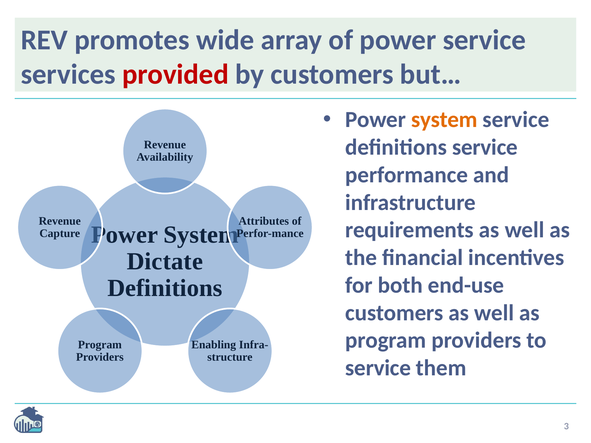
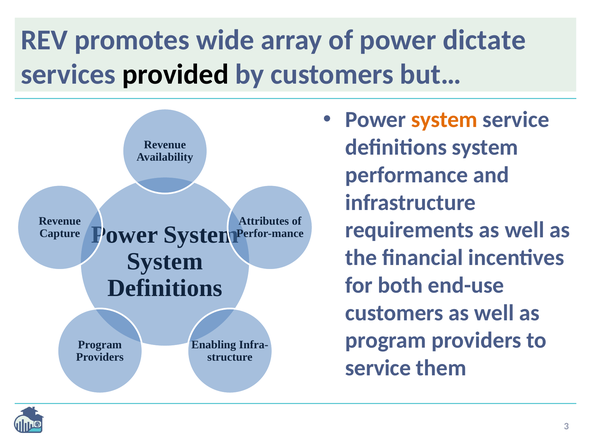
power service: service -> dictate
provided colour: red -> black
definitions service: service -> system
Dictate at (165, 262): Dictate -> System
